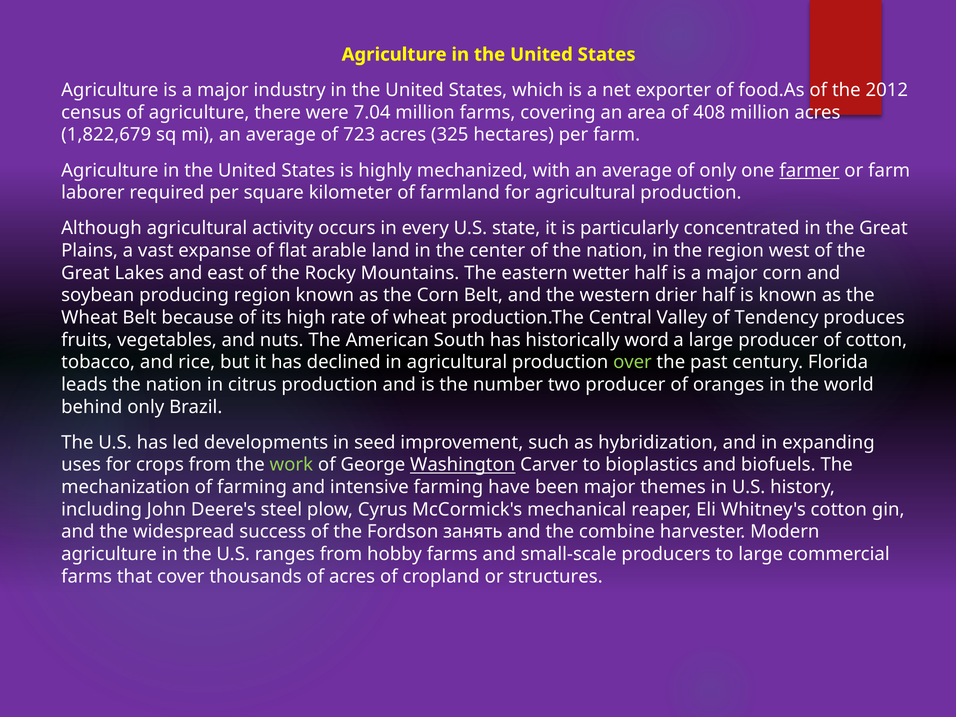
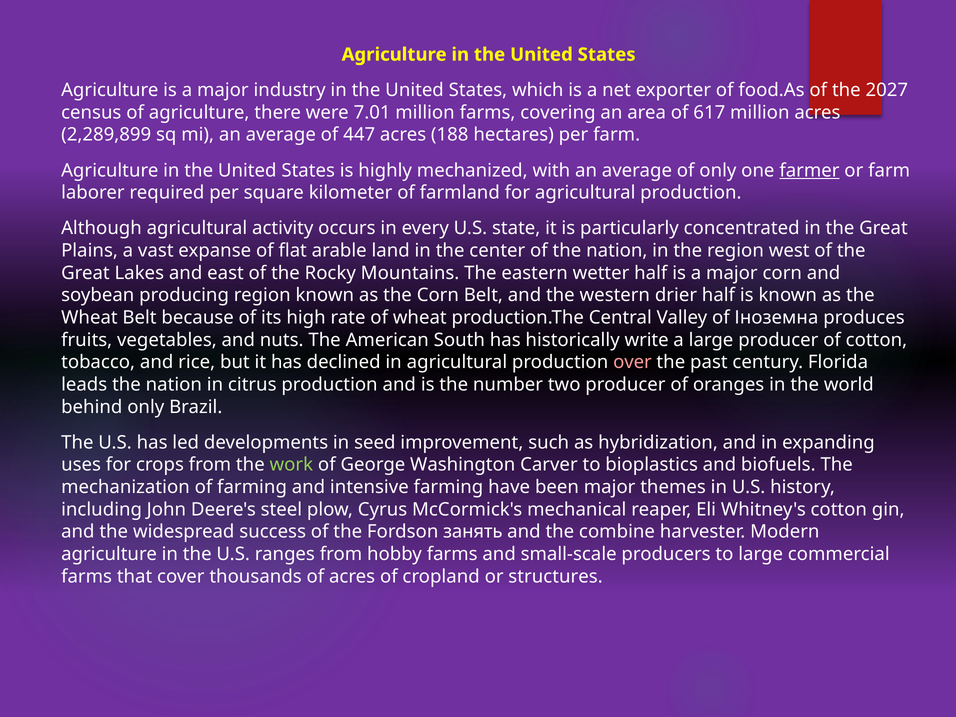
2012: 2012 -> 2027
7.04: 7.04 -> 7.01
408: 408 -> 617
1,822,679: 1,822,679 -> 2,289,899
723: 723 -> 447
325: 325 -> 188
Tendency: Tendency -> Іноземна
word: word -> write
over colour: light green -> pink
Washington underline: present -> none
